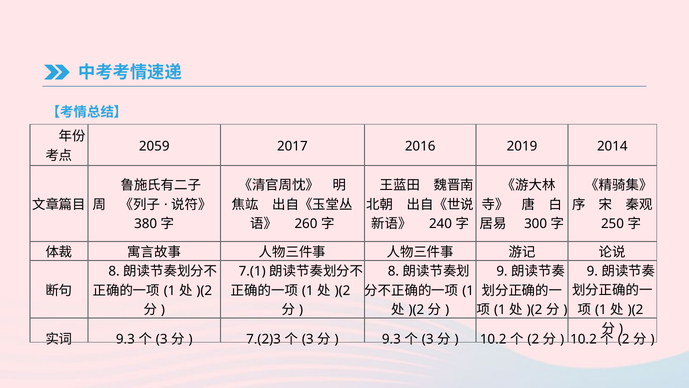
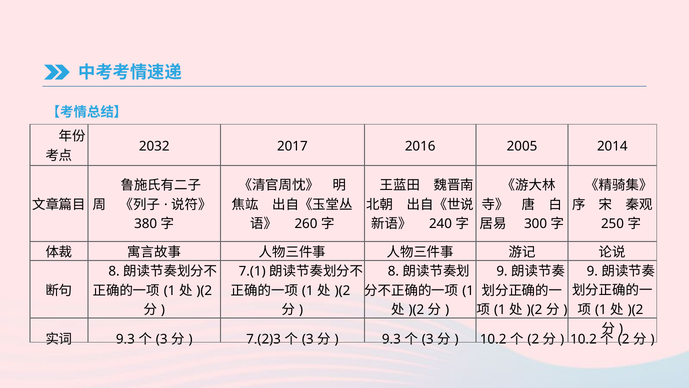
2059: 2059 -> 2032
2019: 2019 -> 2005
